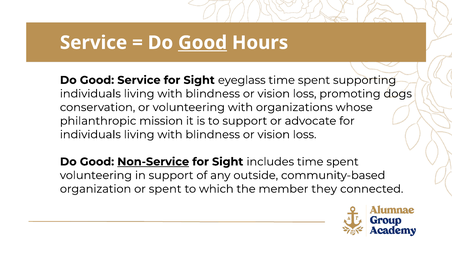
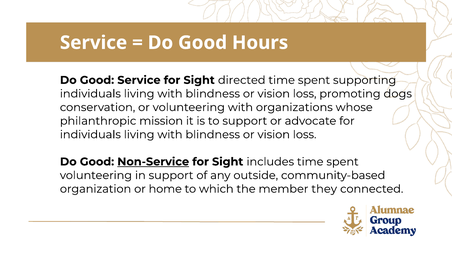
Good at (203, 43) underline: present -> none
eyeglass: eyeglass -> directed
or spent: spent -> home
